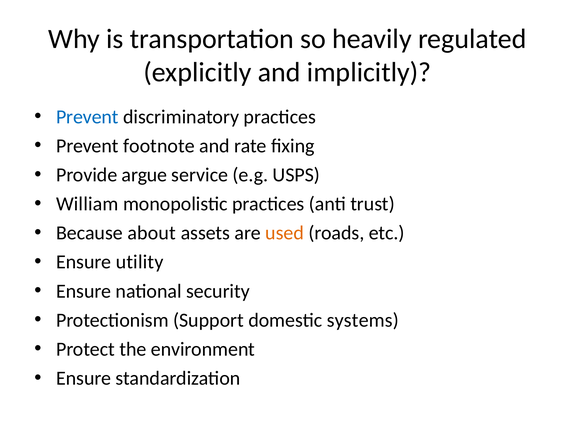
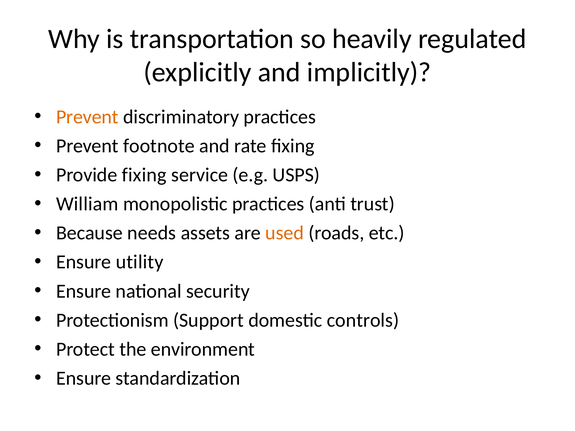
Prevent at (87, 117) colour: blue -> orange
Provide argue: argue -> fixing
about: about -> needs
systems: systems -> controls
